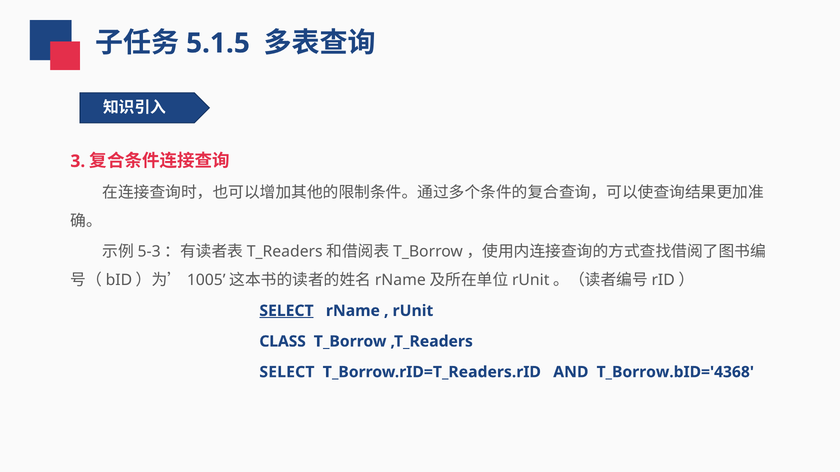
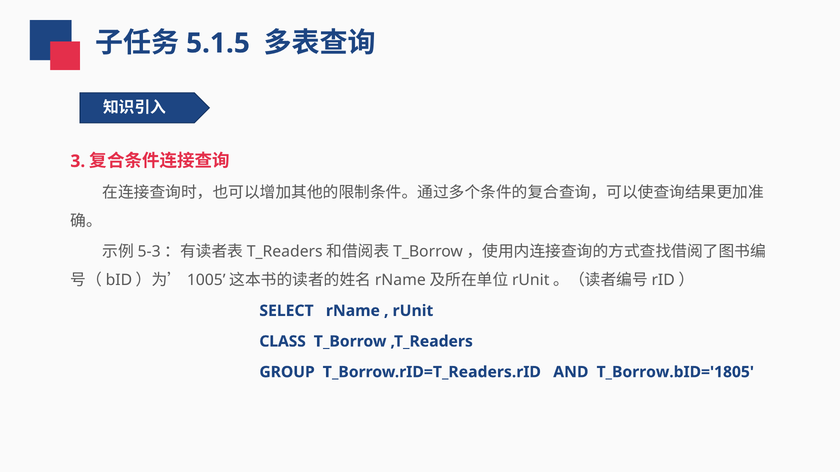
SELECT at (286, 311) underline: present -> none
SELECT at (287, 372): SELECT -> GROUP
T_Borrow.bID='4368: T_Borrow.bID='4368 -> T_Borrow.bID='1805
